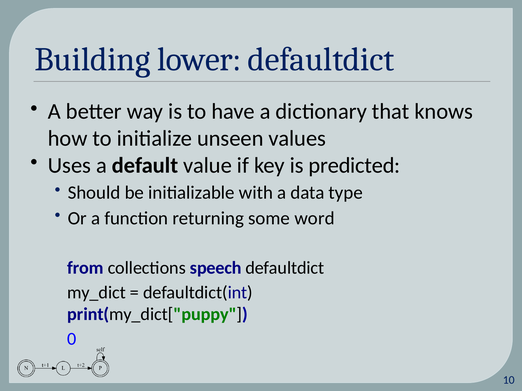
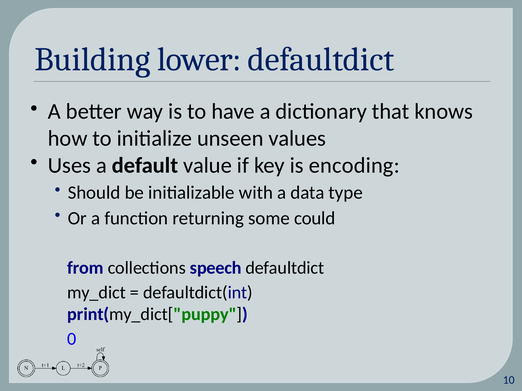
predicted: predicted -> encoding
word: word -> could
